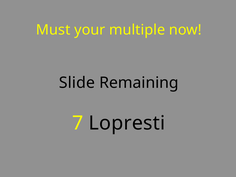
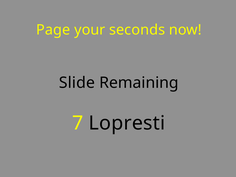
Must: Must -> Page
multiple: multiple -> seconds
